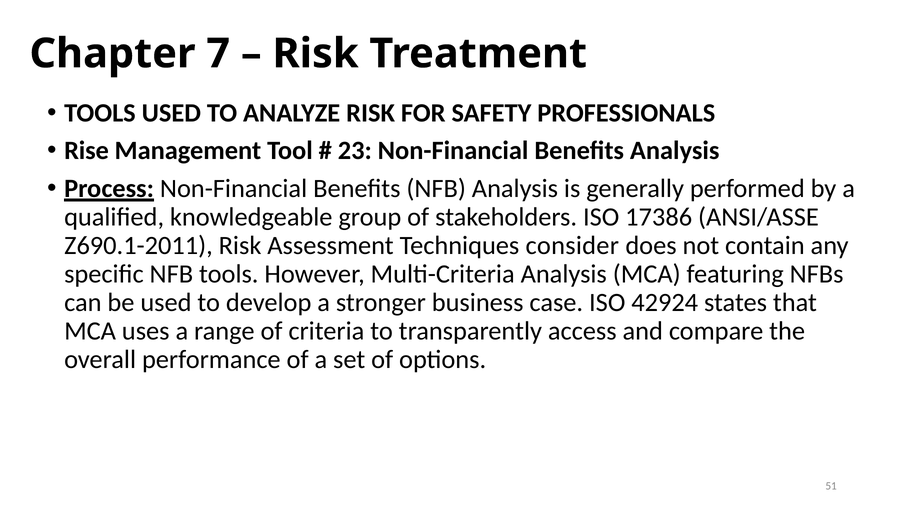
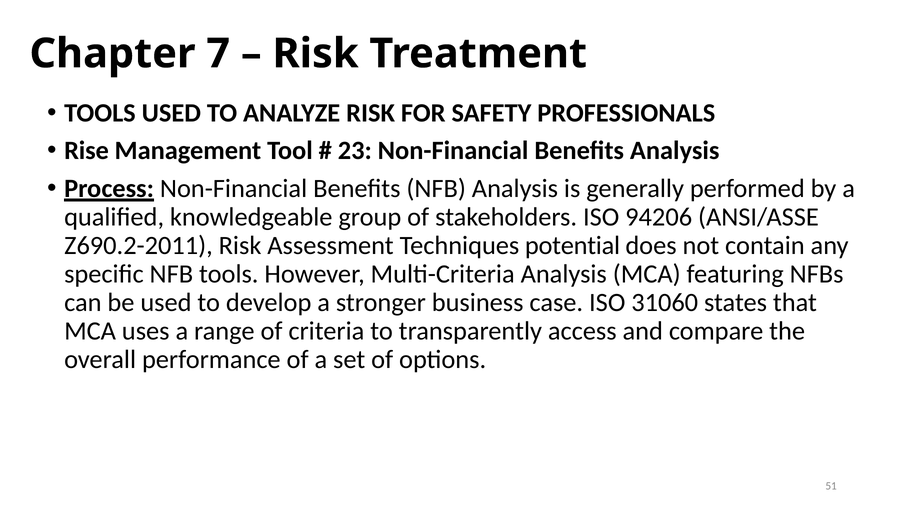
17386: 17386 -> 94206
Z690.1-2011: Z690.1-2011 -> Z690.2-2011
consider: consider -> potential
42924: 42924 -> 31060
